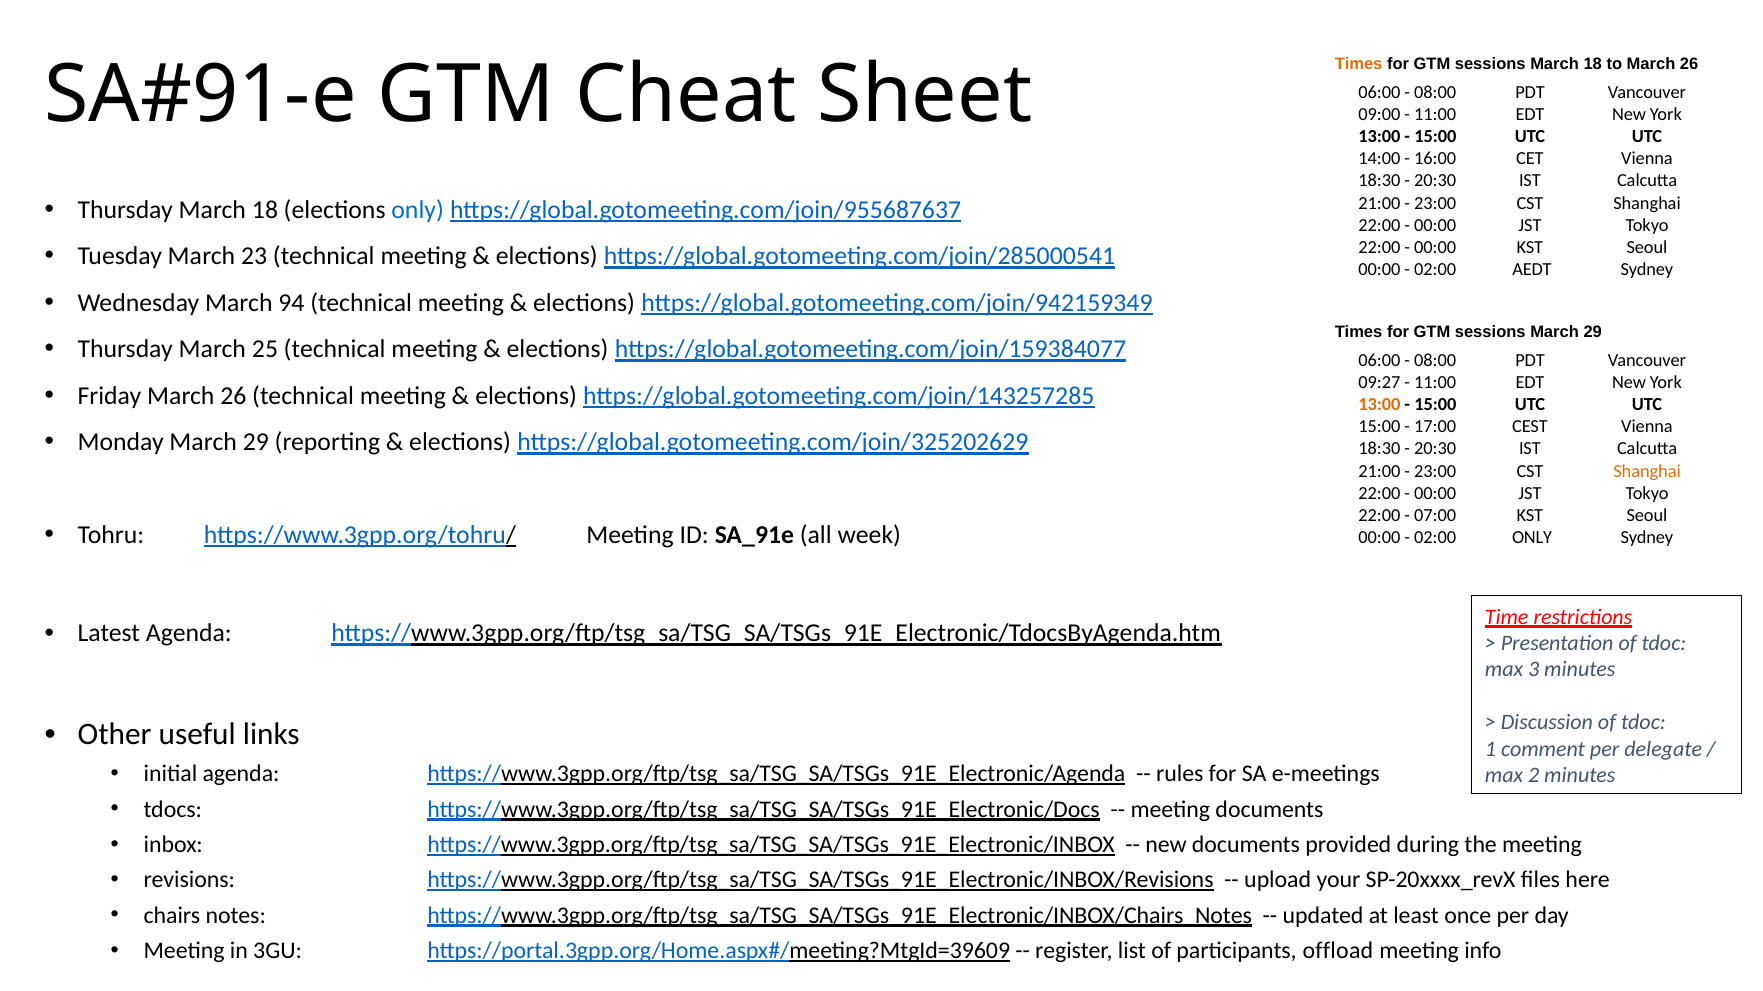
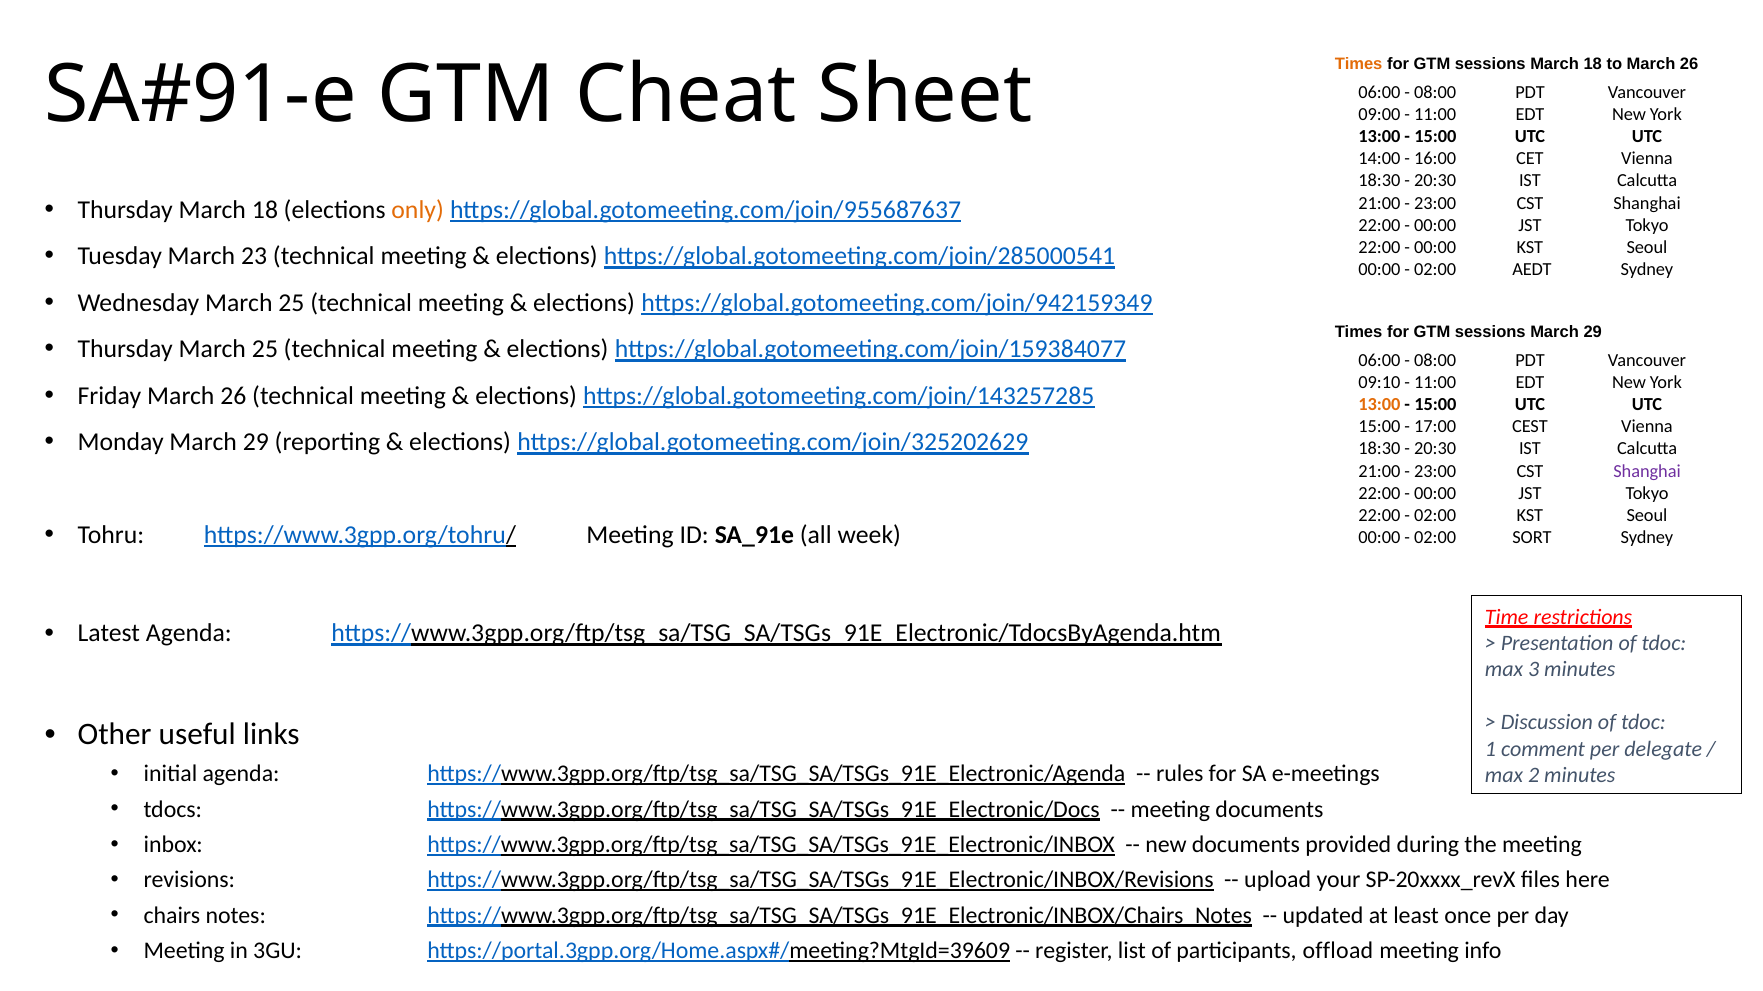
only at (418, 210) colour: blue -> orange
Wednesday March 94: 94 -> 25
09:27: 09:27 -> 09:10
Shanghai at (1647, 471) colour: orange -> purple
07:00 at (1435, 516): 07:00 -> 02:00
02:00 ONLY: ONLY -> SORT
